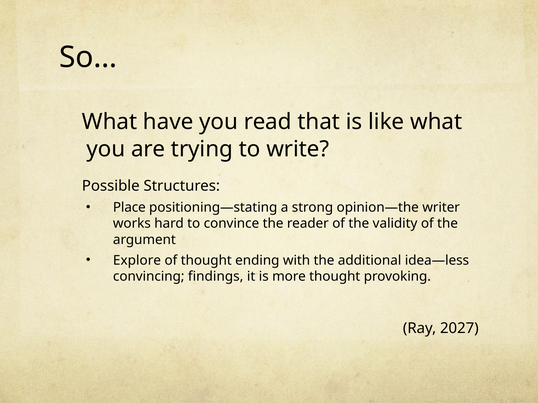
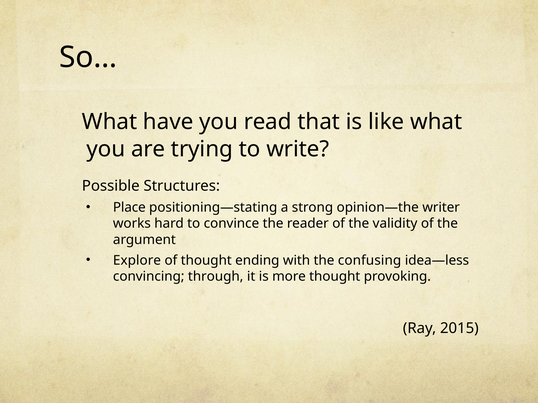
additional: additional -> confusing
findings: findings -> through
2027: 2027 -> 2015
